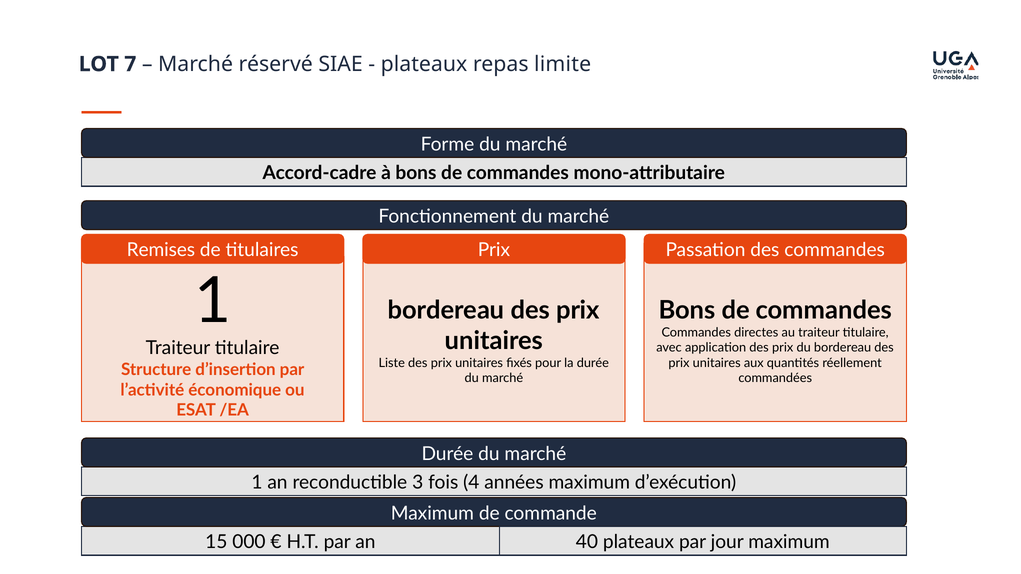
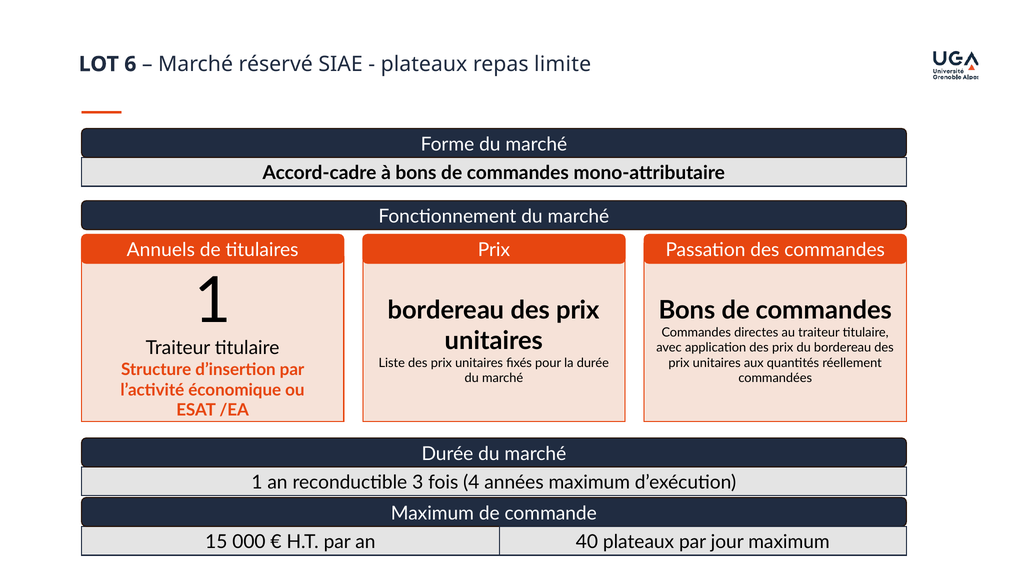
7: 7 -> 6
Remises: Remises -> Annuels
